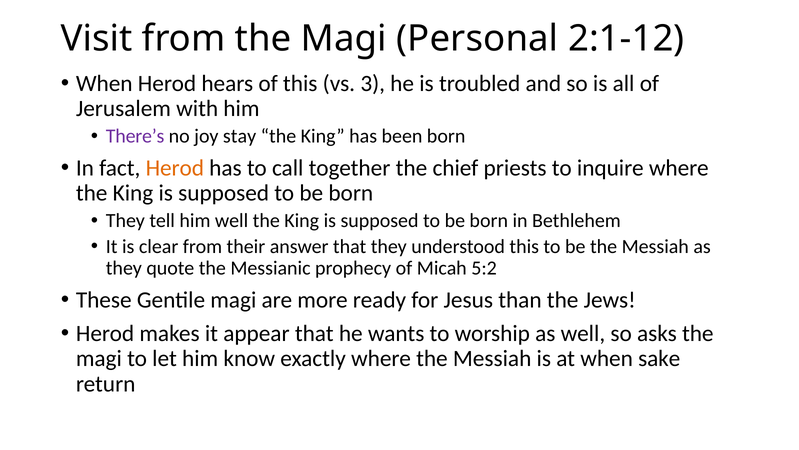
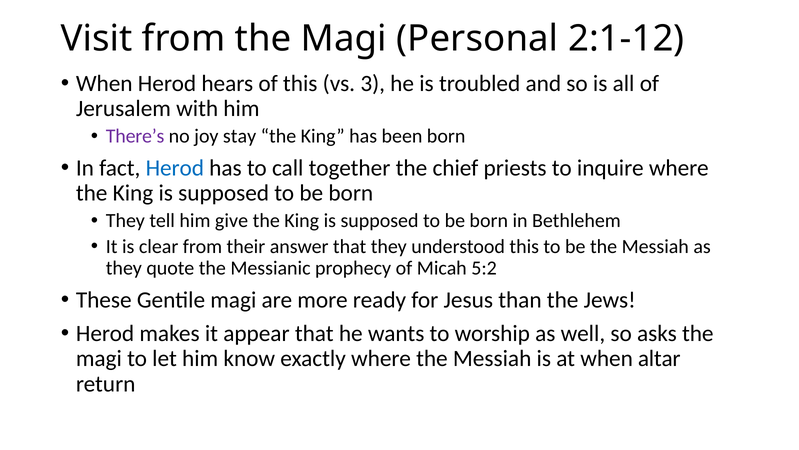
Herod at (175, 168) colour: orange -> blue
him well: well -> give
sake: sake -> altar
